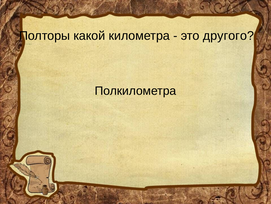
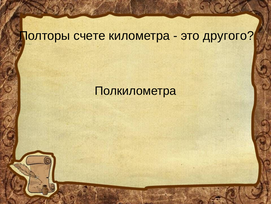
какой: какой -> счете
